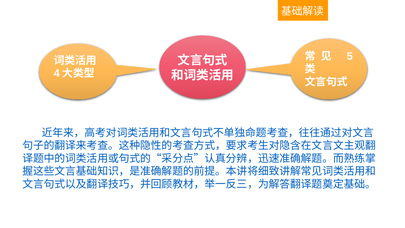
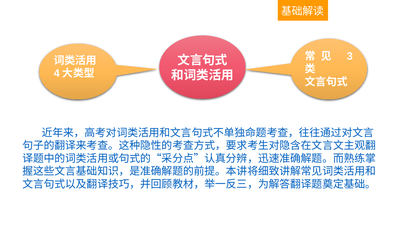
5: 5 -> 3
